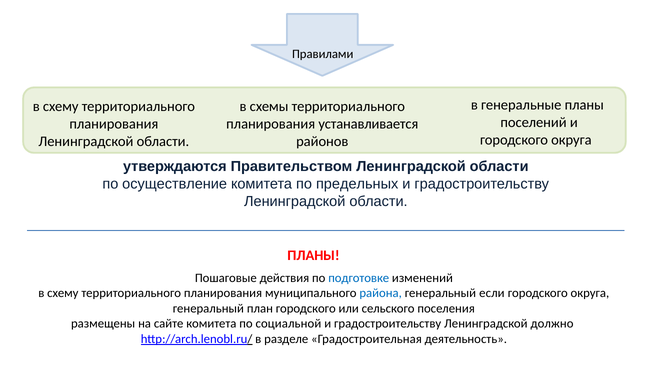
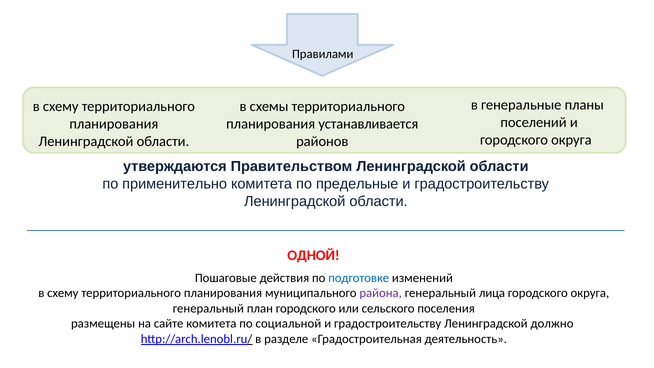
осуществление: осуществление -> применительно
предельных: предельных -> предельные
ПЛАНЫ at (314, 255): ПЛАНЫ -> ОДНОЙ
района colour: blue -> purple
если: если -> лица
